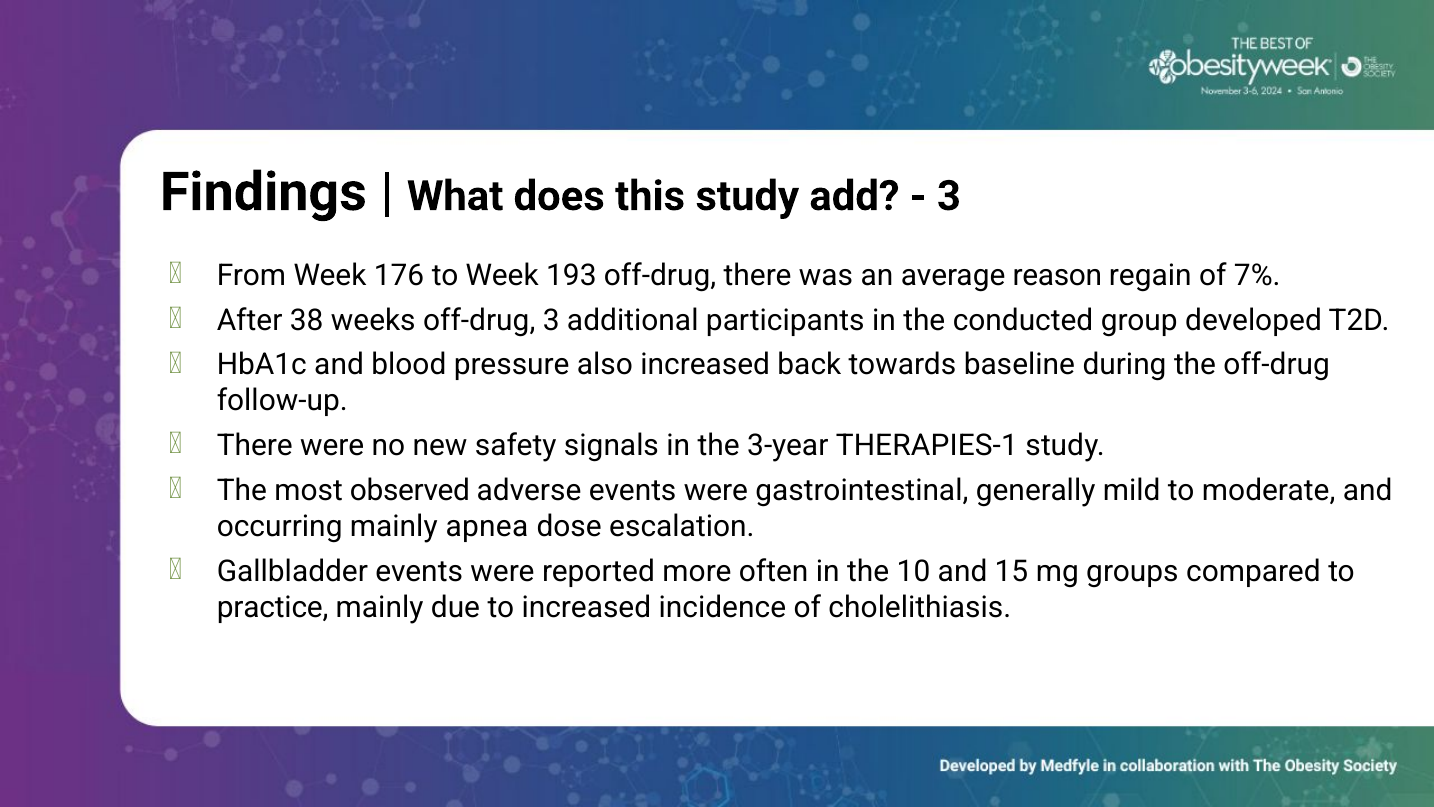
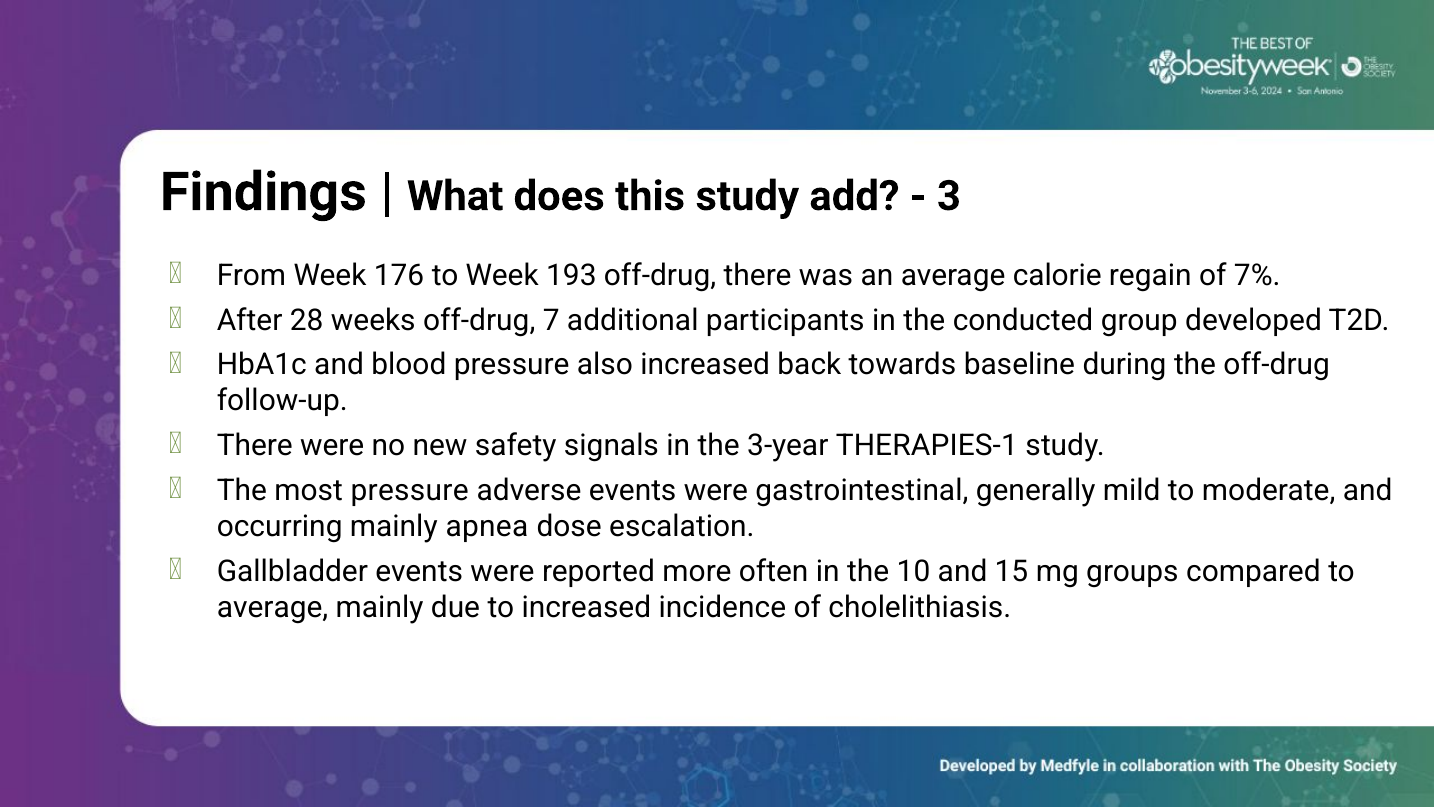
reason: reason -> calorie
38: 38 -> 28
off-drug 3: 3 -> 7
most observed: observed -> pressure
practice at (273, 607): practice -> average
